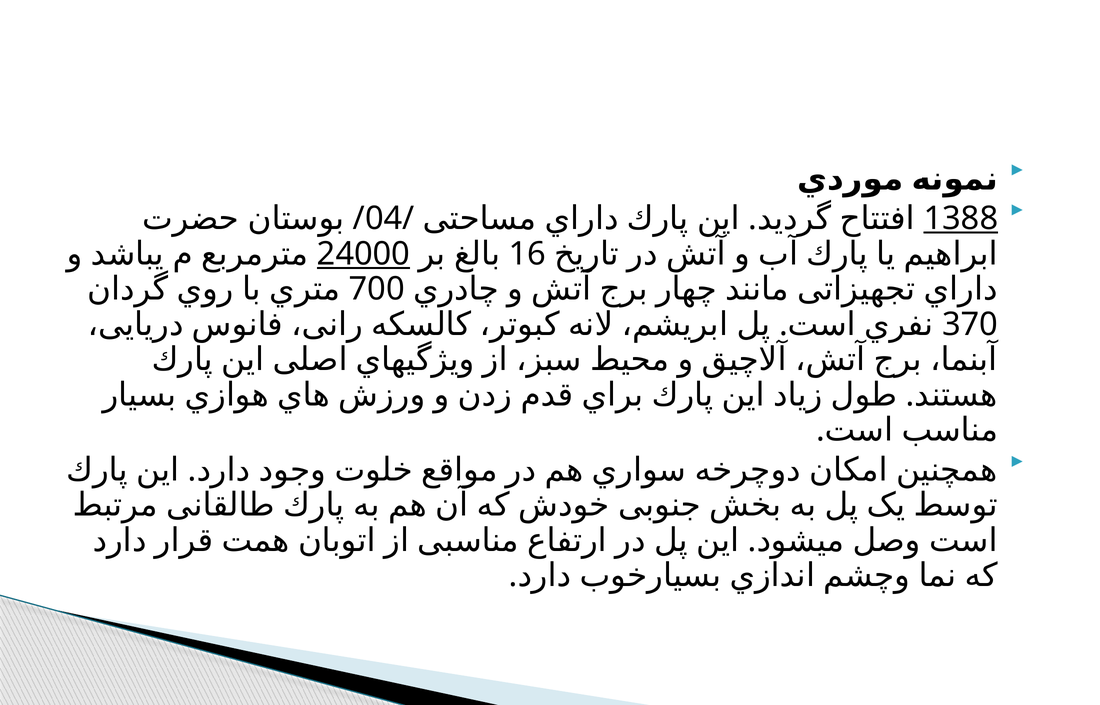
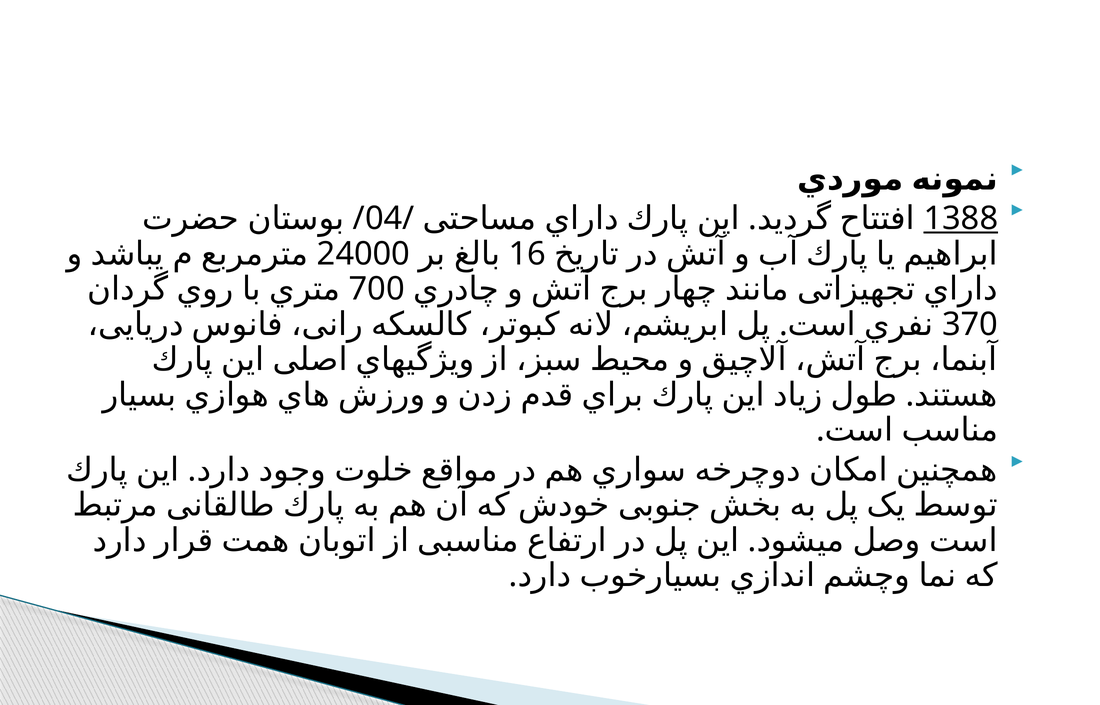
24000 underline: present -> none
